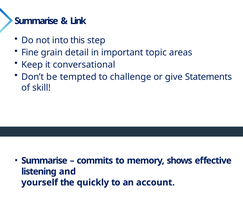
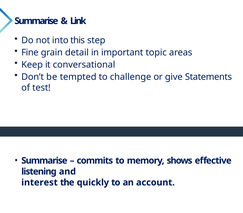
skill: skill -> test
yourself: yourself -> interest
